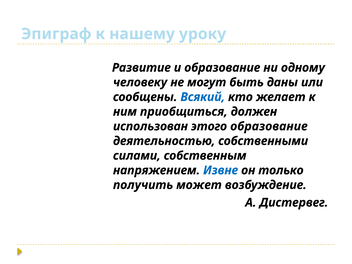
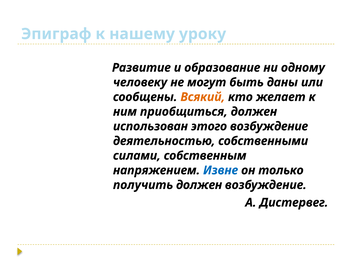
Всякий colour: blue -> orange
этого образование: образование -> возбуждение
получить может: может -> должен
